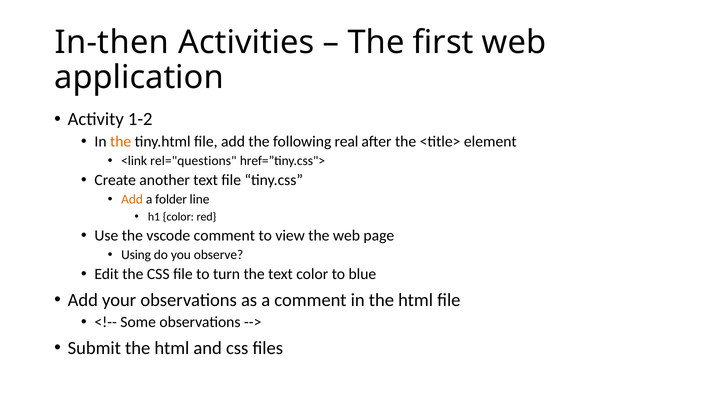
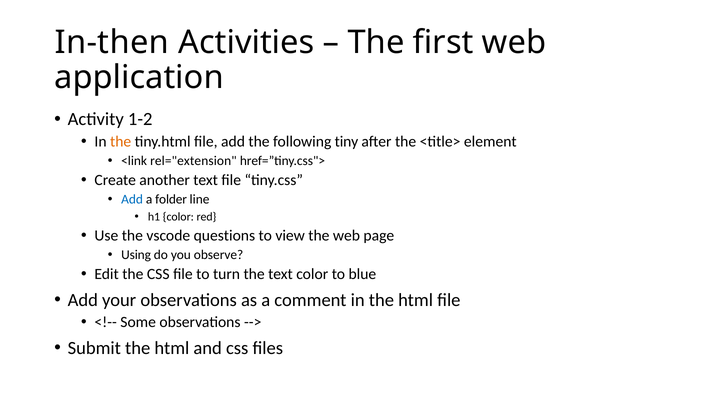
real: real -> tiny
rel="questions: rel="questions -> rel="extension
Add at (132, 200) colour: orange -> blue
vscode comment: comment -> questions
